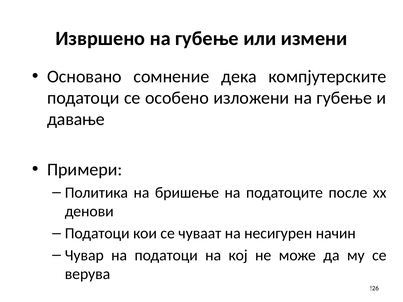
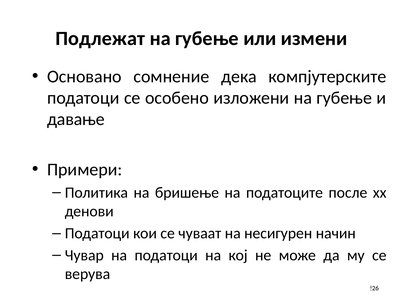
Извршено: Извршено -> Подлежат
